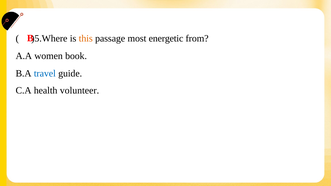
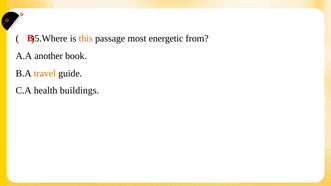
women: women -> another
travel colour: blue -> orange
volunteer: volunteer -> buildings
